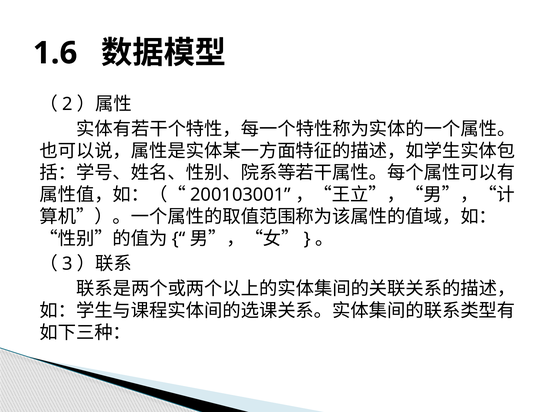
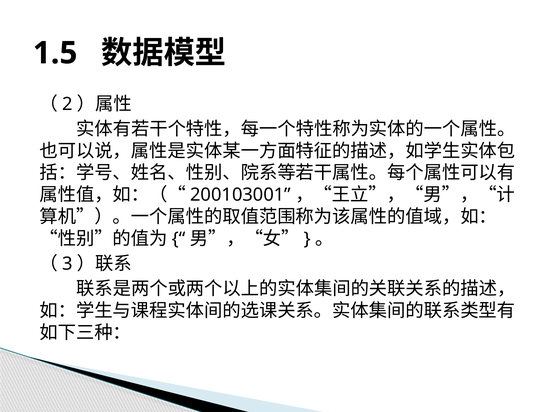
1.6: 1.6 -> 1.5
